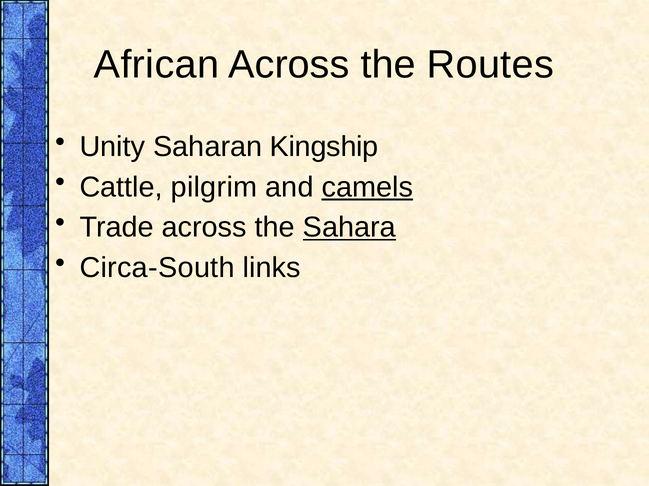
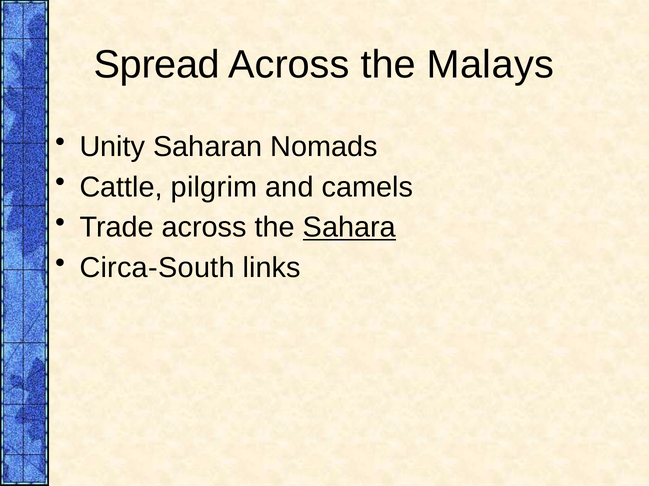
African: African -> Spread
Routes: Routes -> Malays
Kingship: Kingship -> Nomads
camels underline: present -> none
